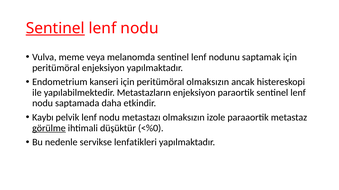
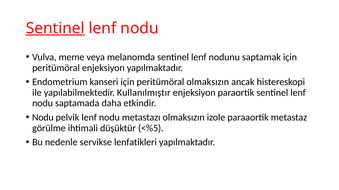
Metastazların: Metastazların -> Kullanılmıştır
Kaybı at (43, 118): Kaybı -> Nodu
görülme underline: present -> none
<%0: <%0 -> <%5
